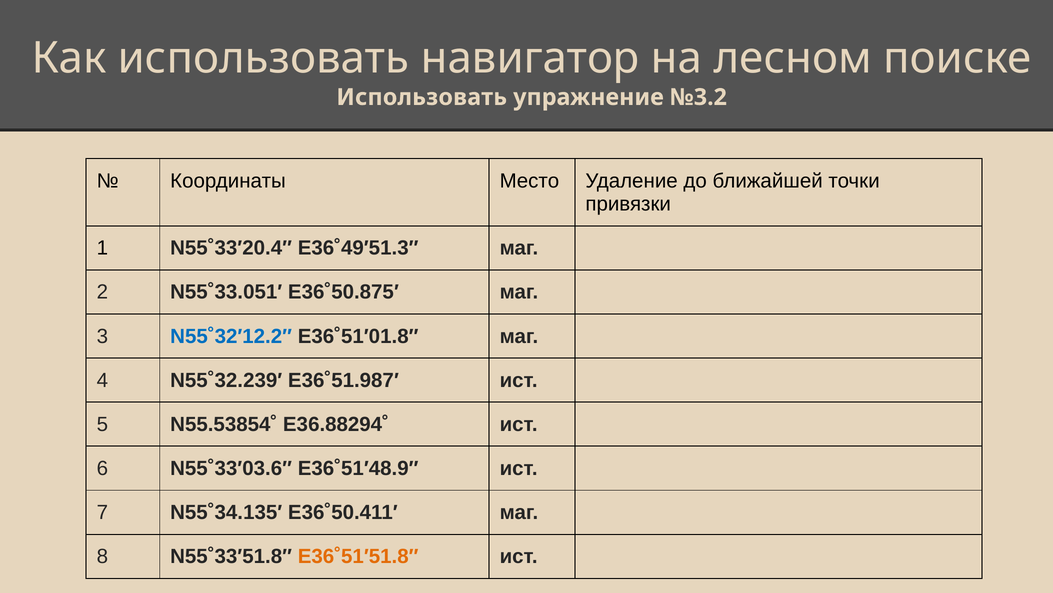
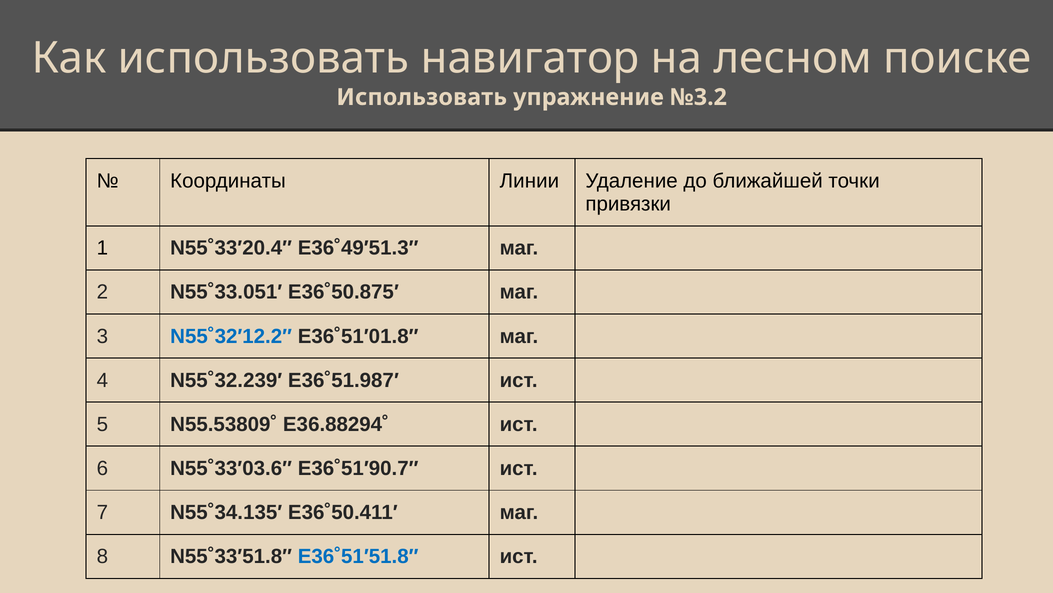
Место: Место -> Линии
N55.53854˚: N55.53854˚ -> N55.53809˚
E36˚51′48.9″: E36˚51′48.9″ -> E36˚51′90.7″
E36˚51′51.8″ colour: orange -> blue
